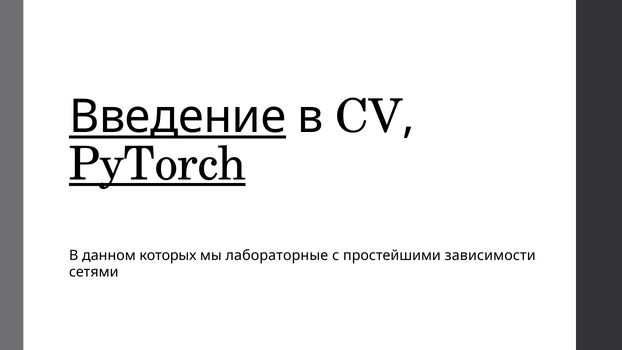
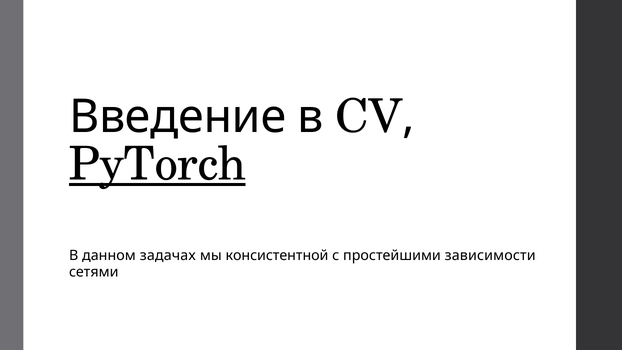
Введение underline: present -> none
которых: которых -> задачах
лабораторные: лабораторные -> консистентной
